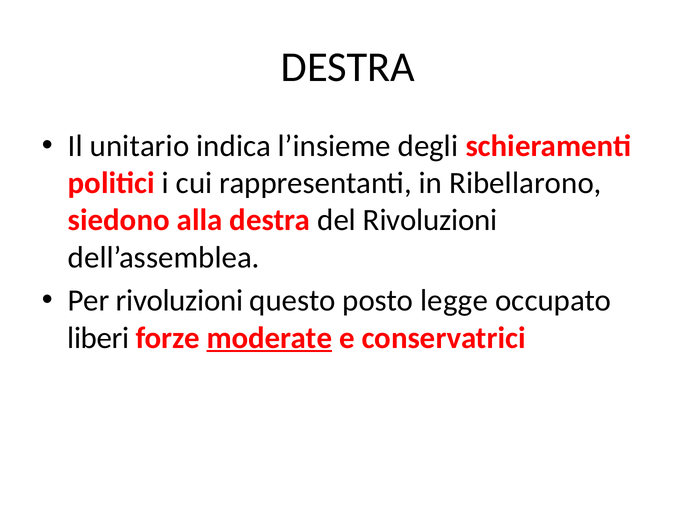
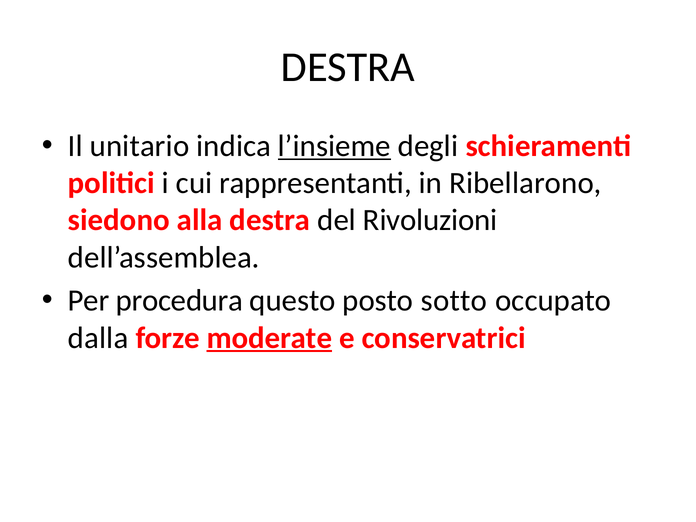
l’insieme underline: none -> present
Per rivoluzioni: rivoluzioni -> procedura
legge: legge -> sotto
liberi: liberi -> dalla
